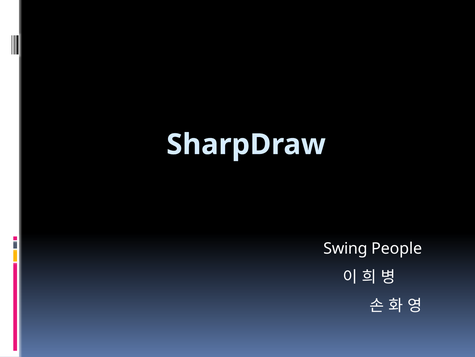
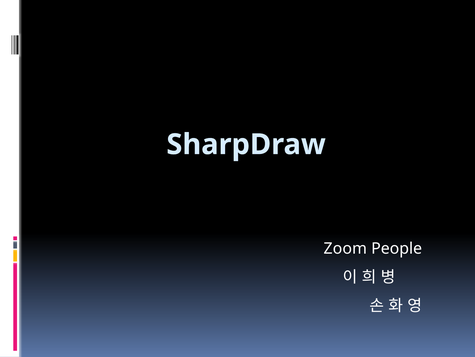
Swing: Swing -> Zoom
